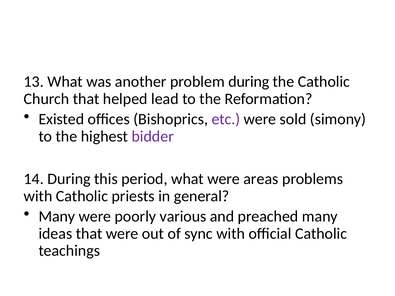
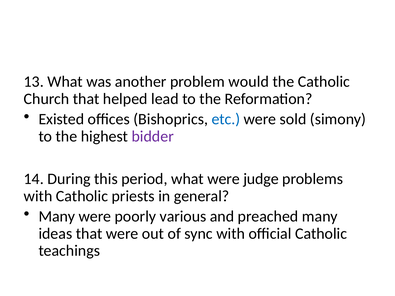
problem during: during -> would
etc colour: purple -> blue
areas: areas -> judge
